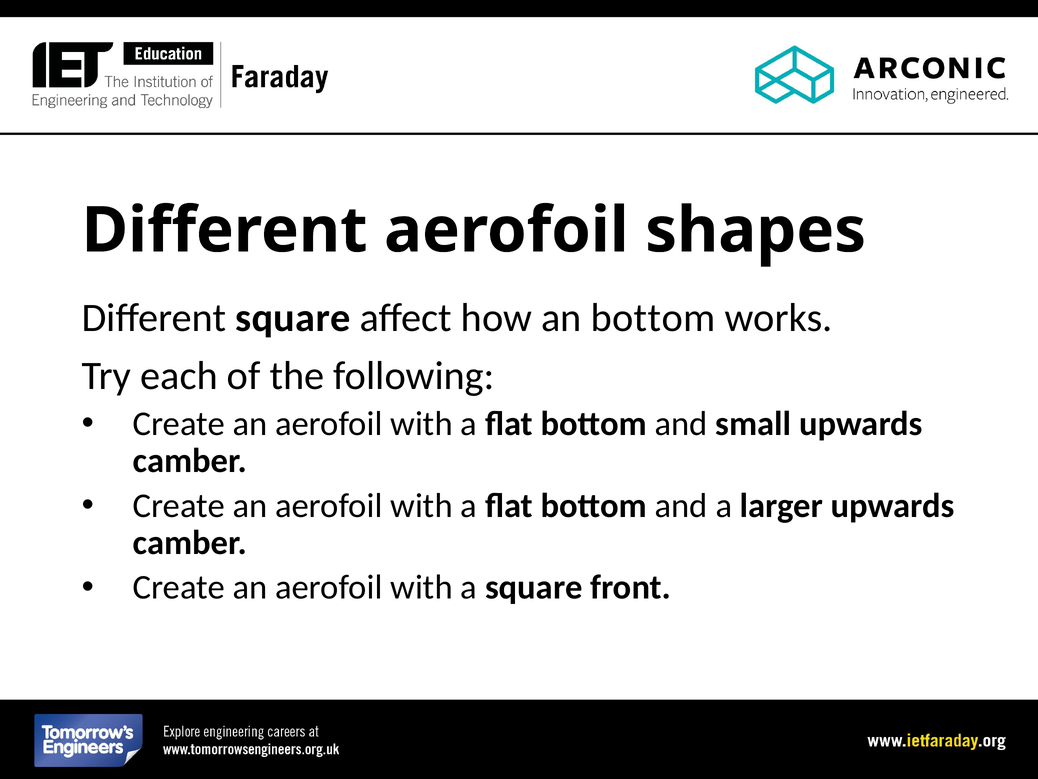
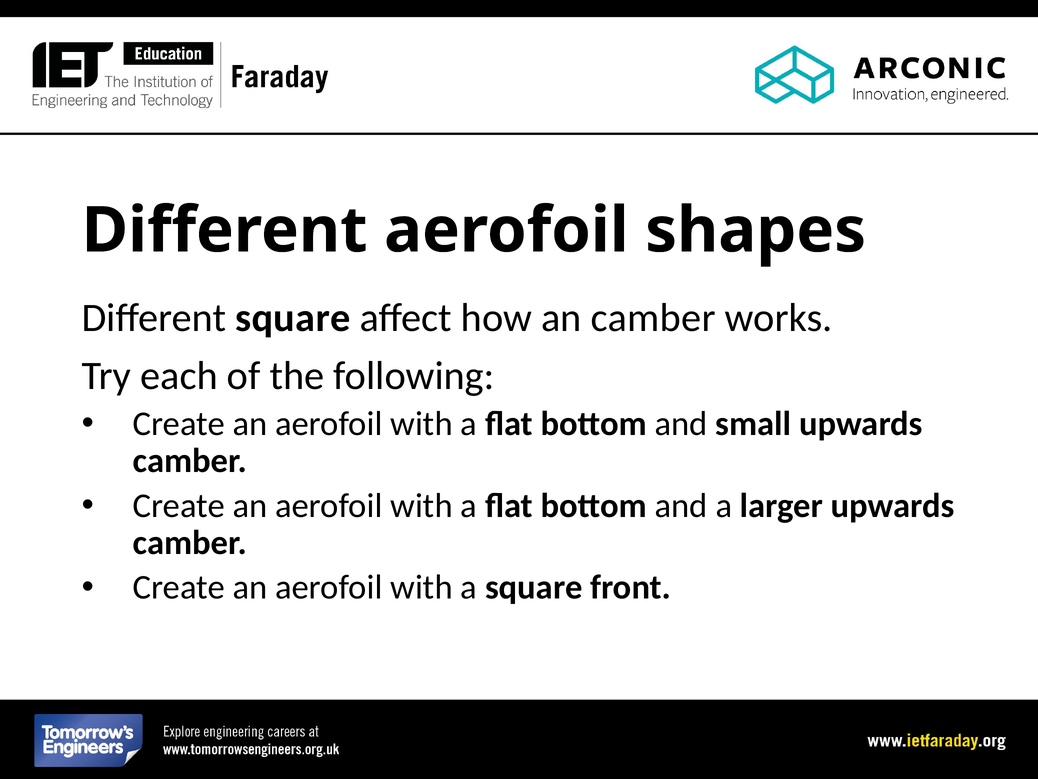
an bottom: bottom -> camber
